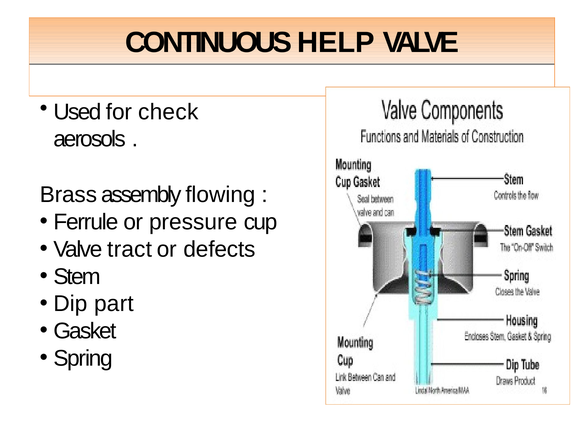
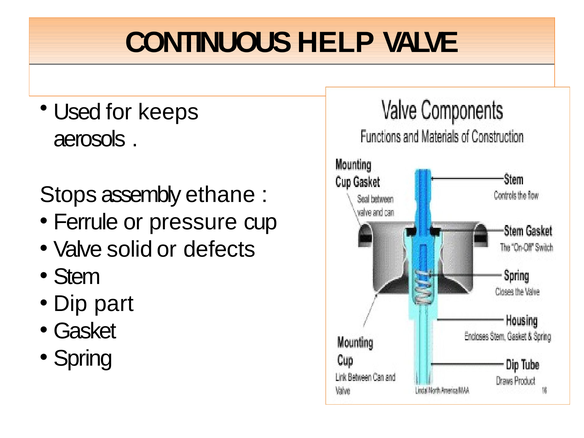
check: check -> keeps
Brass: Brass -> Stops
flowing: flowing -> ethane
tract: tract -> solid
